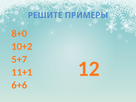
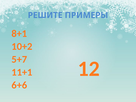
8+0: 8+0 -> 8+1
